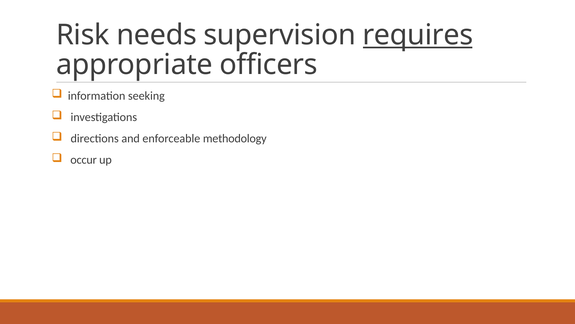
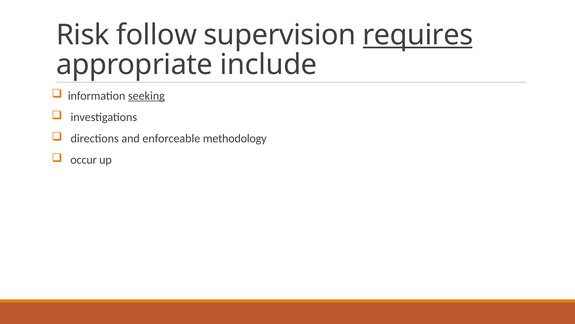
needs: needs -> follow
officers: officers -> include
seeking underline: none -> present
